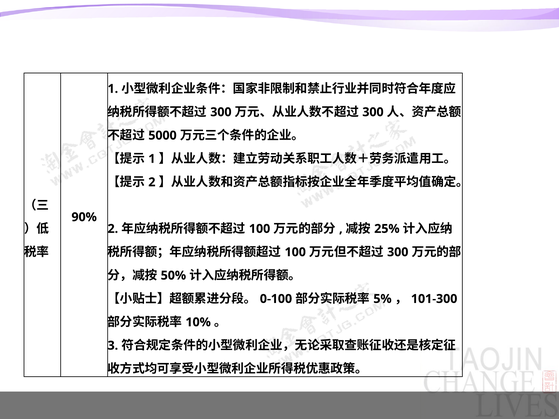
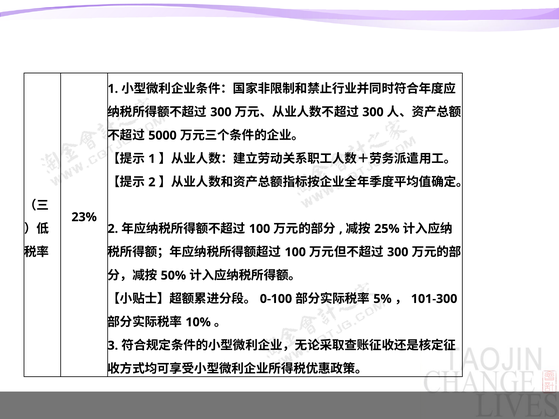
90%: 90% -> 23%
